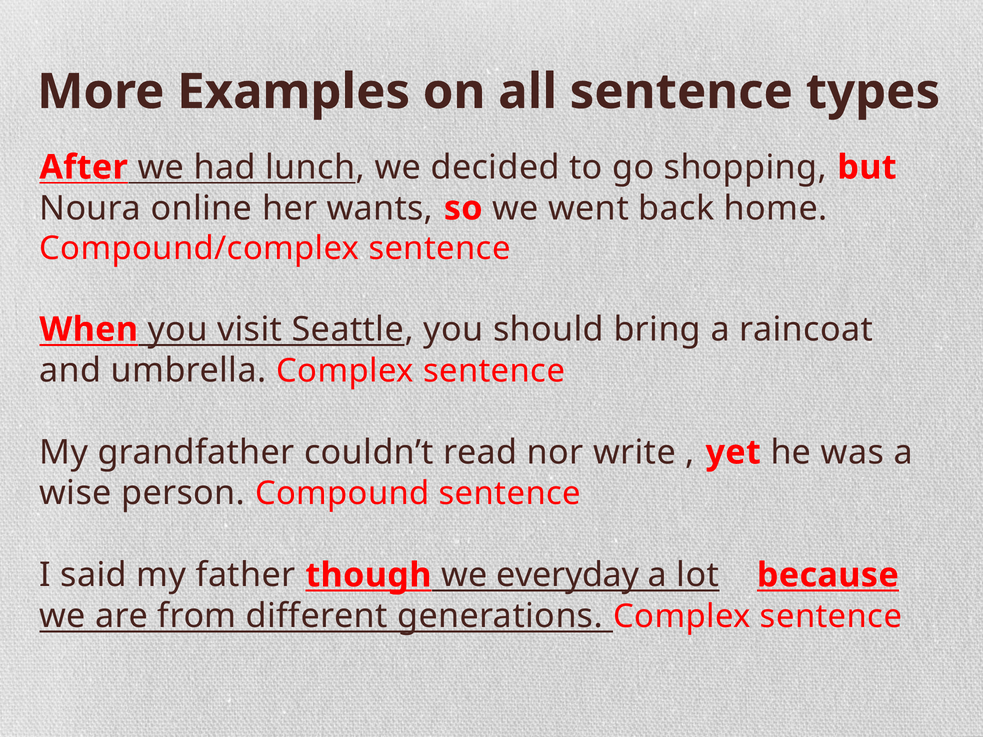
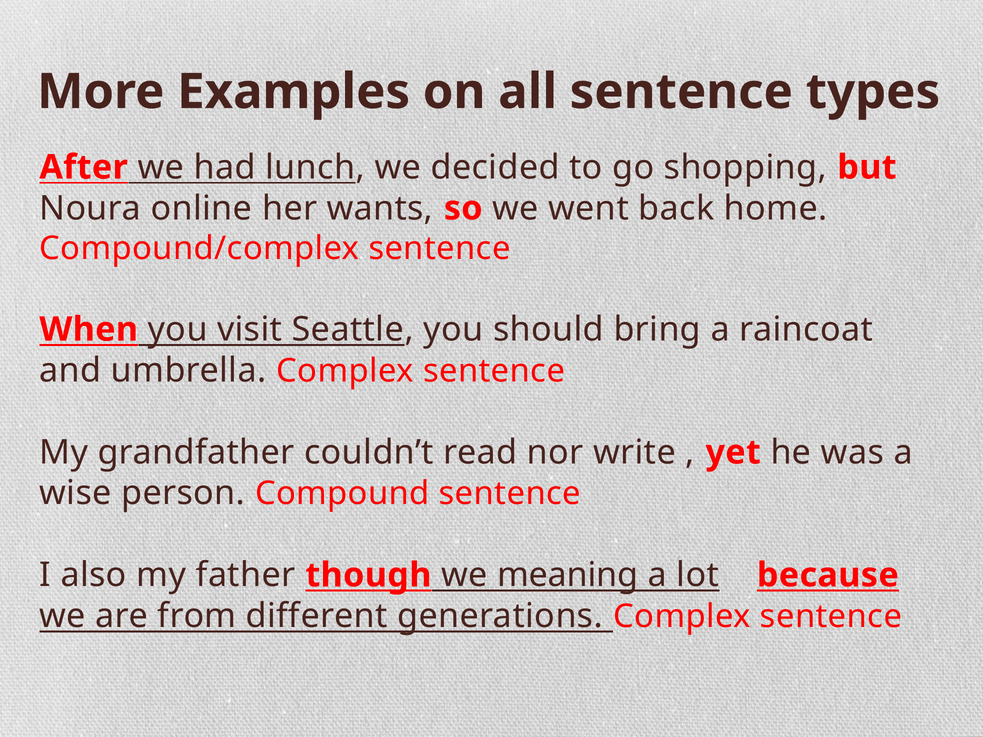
said: said -> also
everyday: everyday -> meaning
